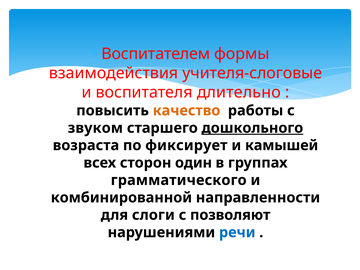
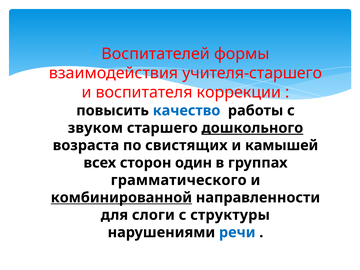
Воспитателем: Воспитателем -> Воспитателей
учителя-слоговые: учителя-слоговые -> учителя-старшего
длительно: длительно -> коррекции
качество colour: orange -> blue
фиксирует: фиксирует -> свистящих
комбинированной underline: none -> present
позволяют: позволяют -> структуры
